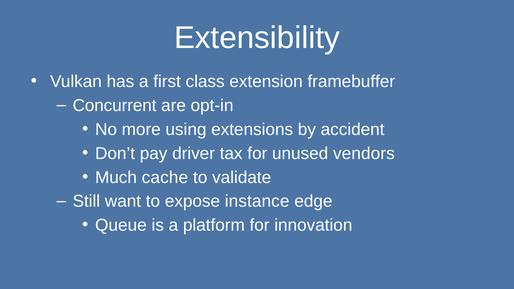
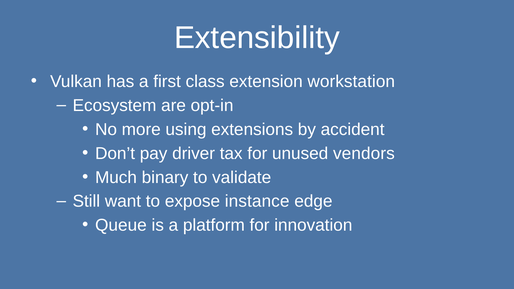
framebuffer: framebuffer -> workstation
Concurrent: Concurrent -> Ecosystem
cache: cache -> binary
